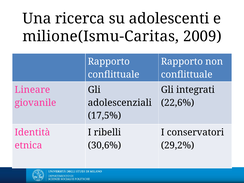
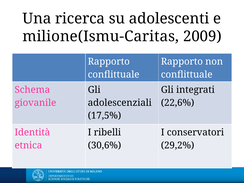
Lineare: Lineare -> Schema
